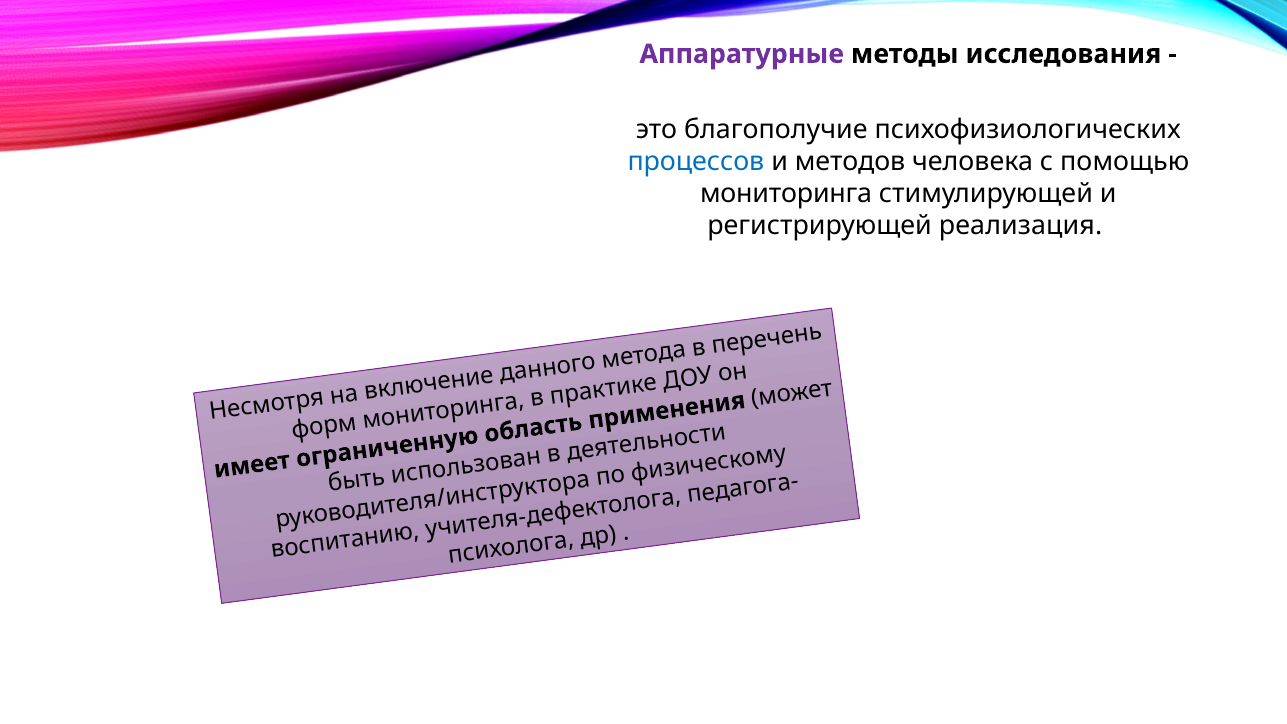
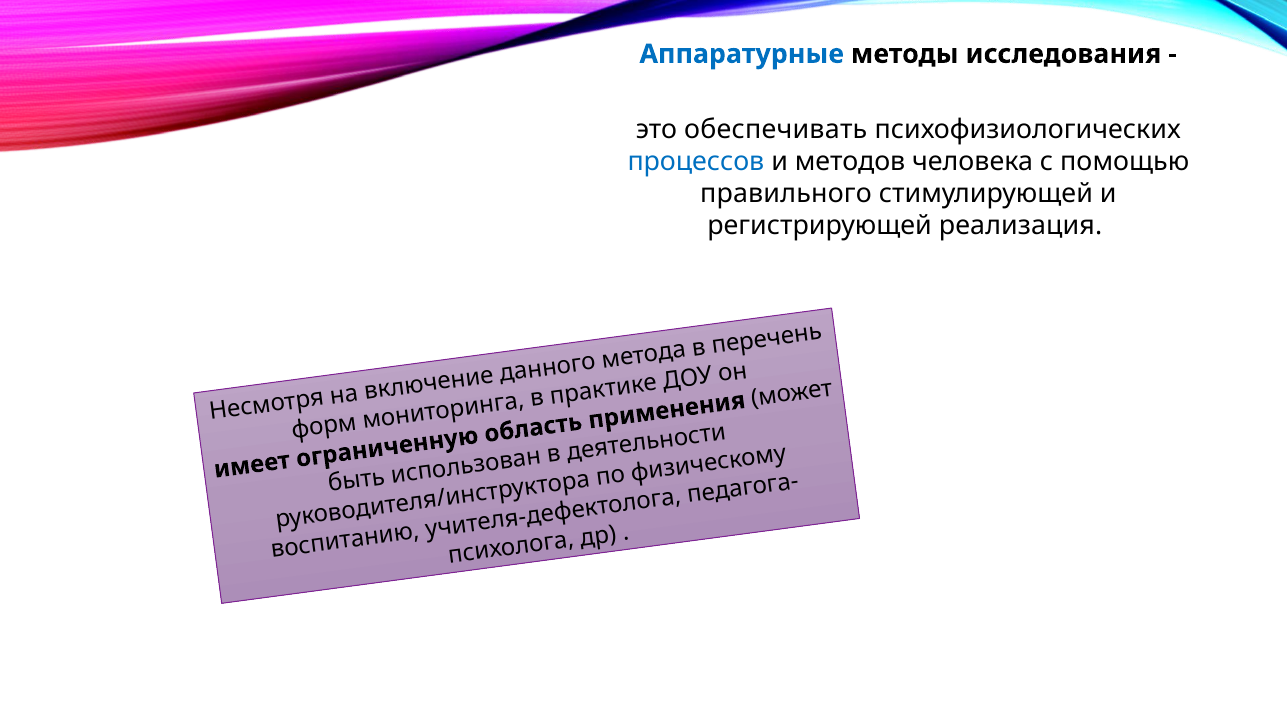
Аппаратурные colour: purple -> blue
благополучие: благополучие -> обеспечивать
мониторинга at (786, 194): мониторинга -> правильного
